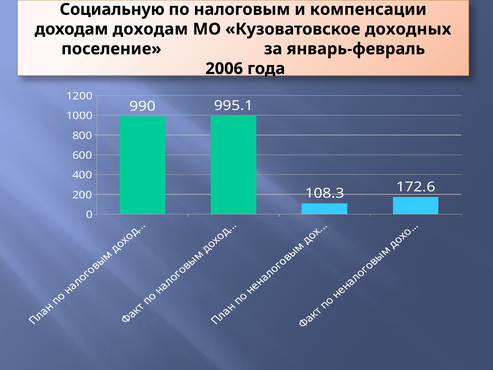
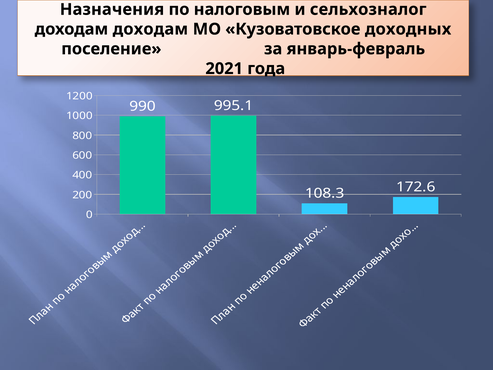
Социальную: Социальную -> Назначения
компенсации: компенсации -> сельхозналог
2006: 2006 -> 2021
